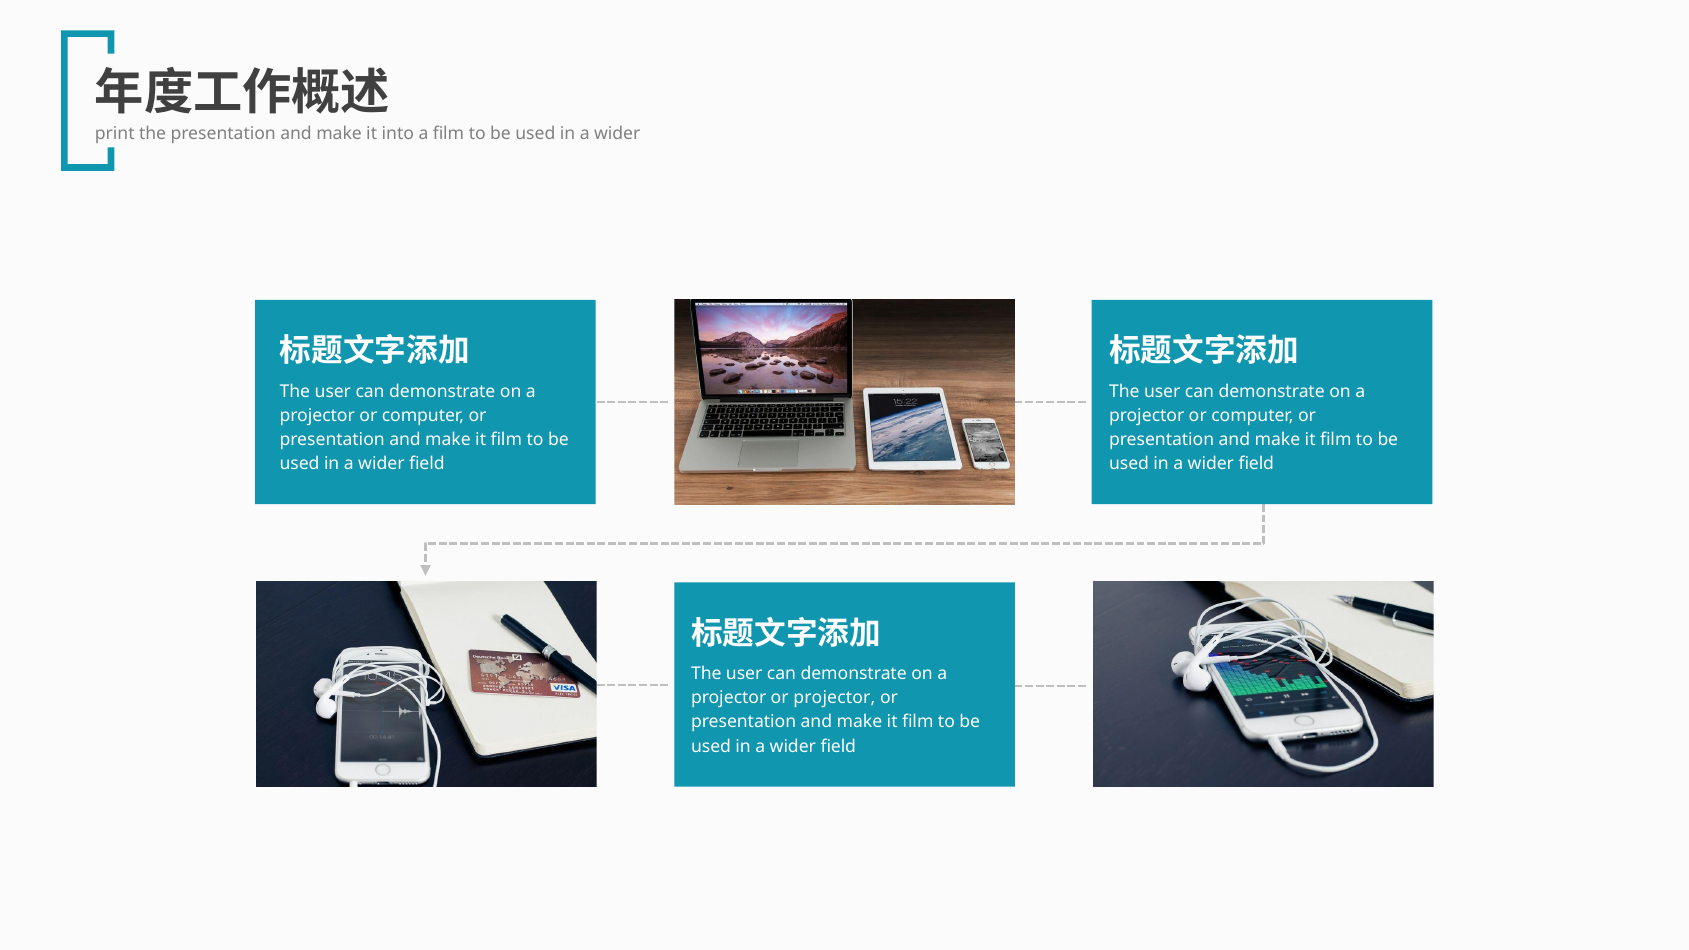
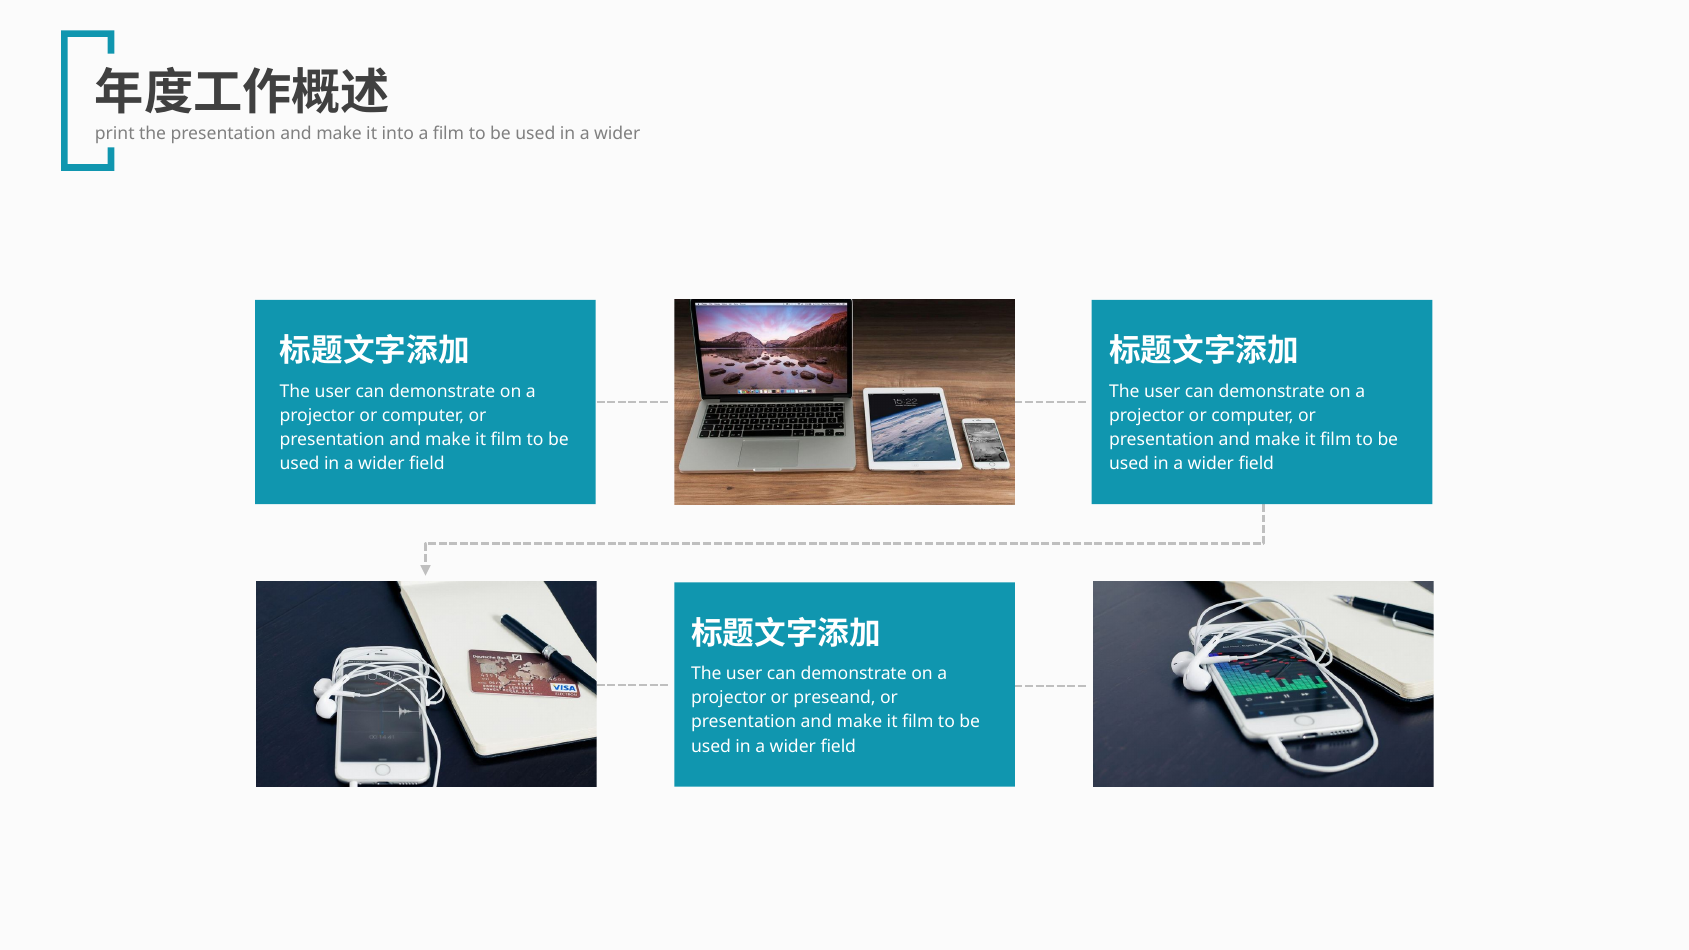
or projector: projector -> preseand
